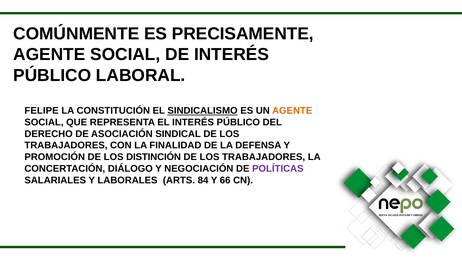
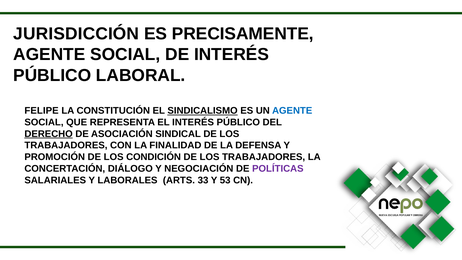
COMÚNMENTE: COMÚNMENTE -> JURISDICCIÓN
AGENTE at (292, 111) colour: orange -> blue
DERECHO underline: none -> present
DISTINCIÓN: DISTINCIÓN -> CONDICIÓN
84: 84 -> 33
66: 66 -> 53
